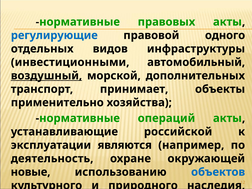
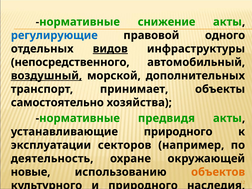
правовых: правовых -> снижение
видов underline: none -> present
инвестиционными: инвестиционными -> непосредственного
применительно: применительно -> самостоятельно
операций: операций -> предвидя
устанавливающие российской: российской -> природного
являются: являются -> секторов
объектов colour: blue -> orange
